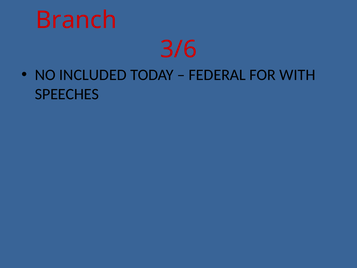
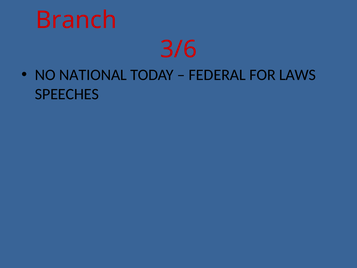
INCLUDED: INCLUDED -> NATIONAL
WITH: WITH -> LAWS
